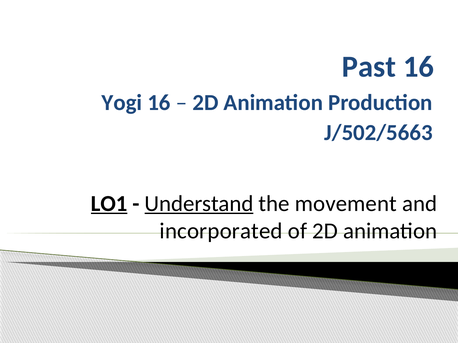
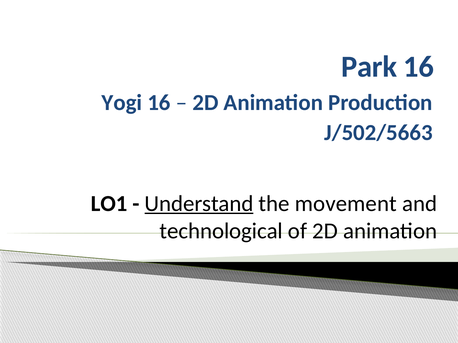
Past: Past -> Park
LO1 underline: present -> none
incorporated: incorporated -> technological
